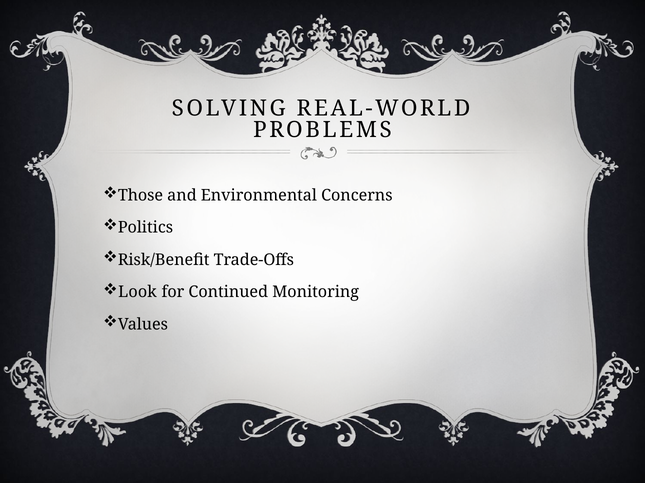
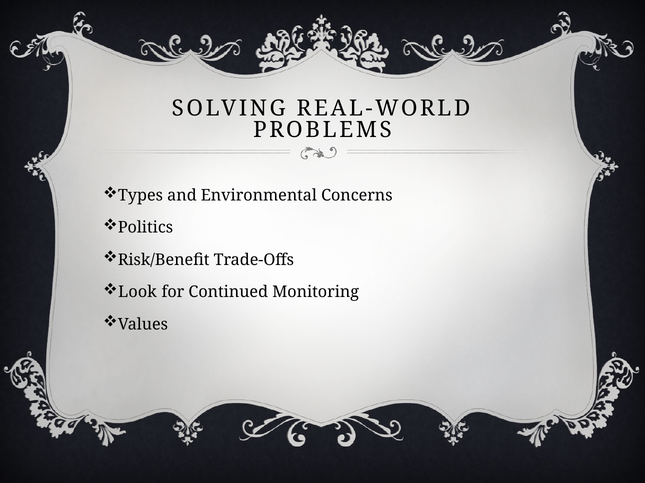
Those: Those -> Types
